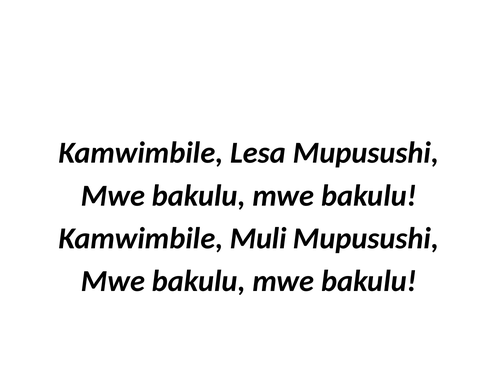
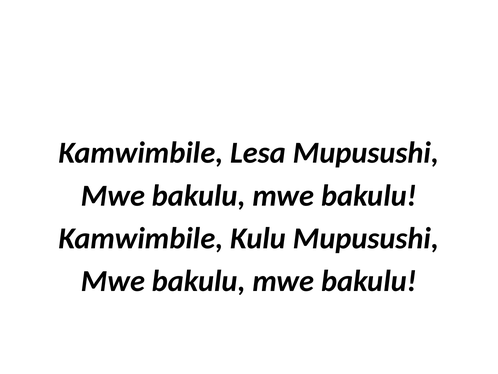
Muli: Muli -> Kulu
